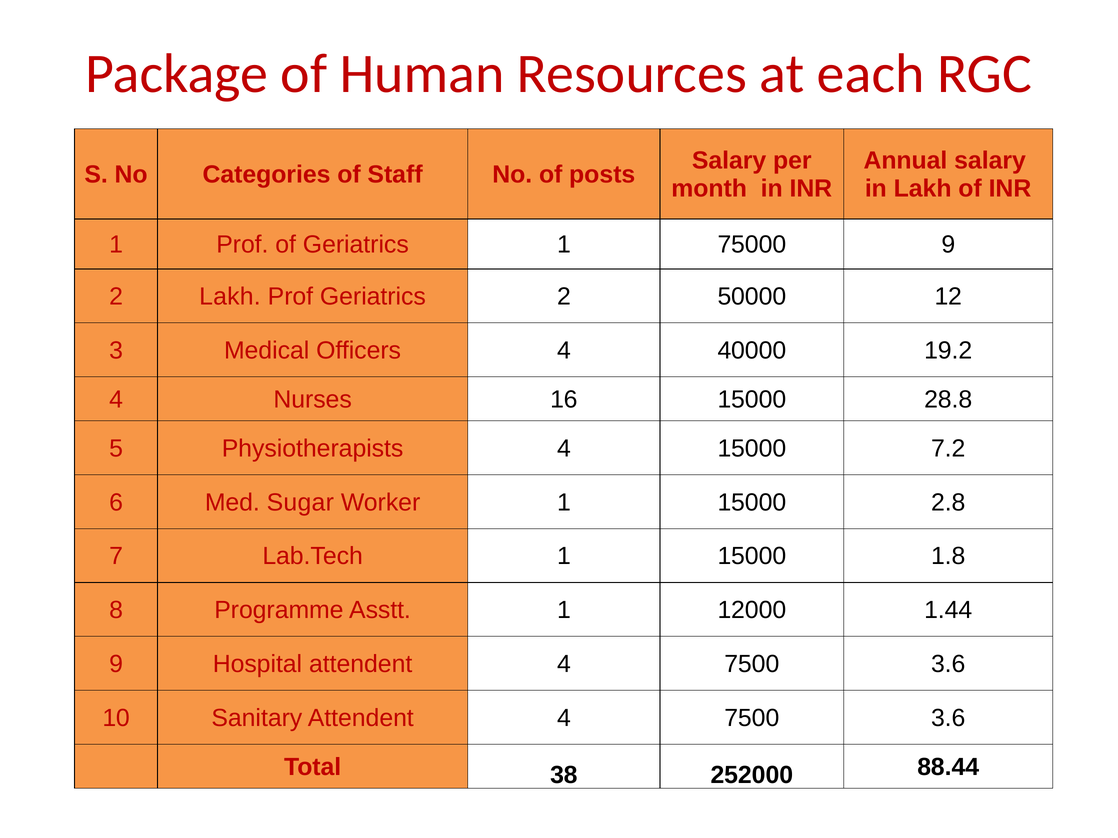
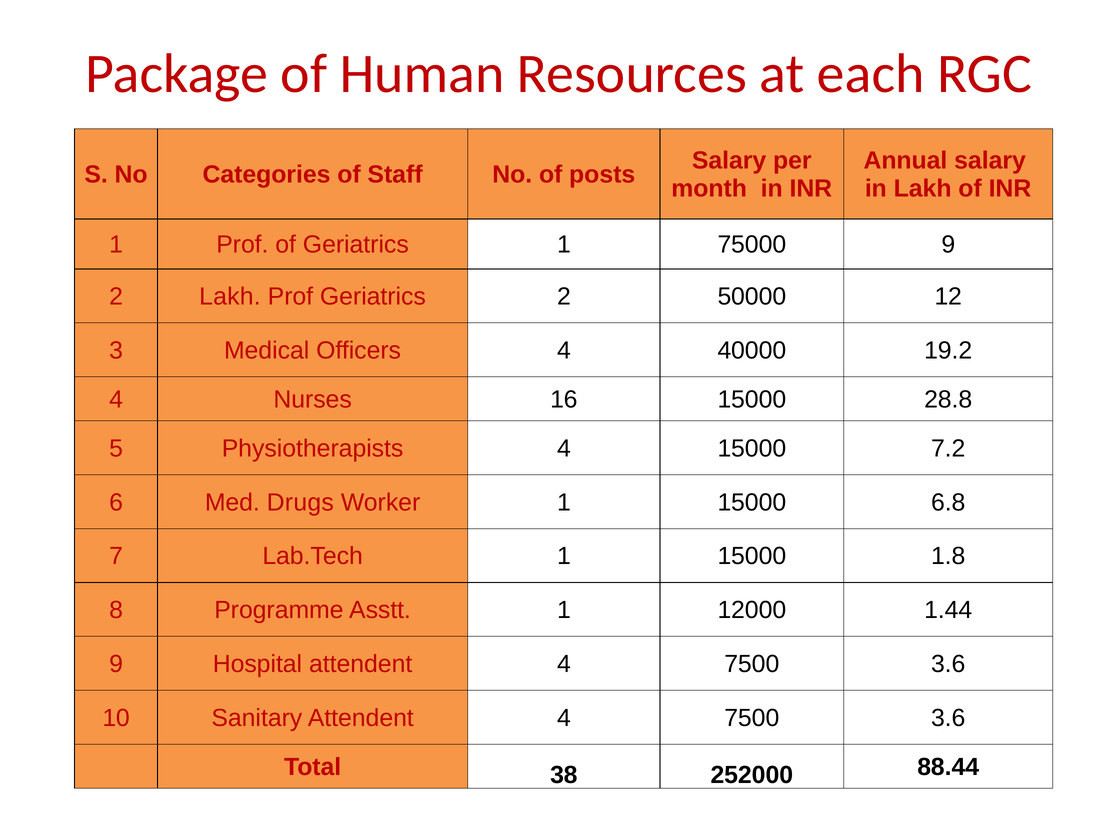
Sugar: Sugar -> Drugs
2.8: 2.8 -> 6.8
